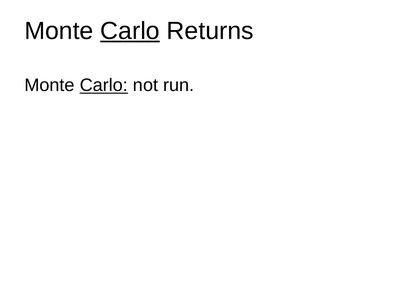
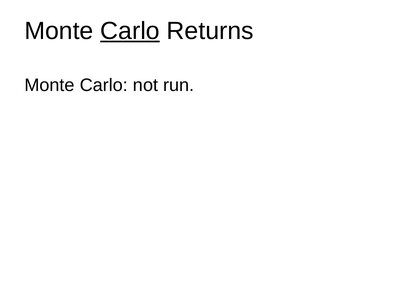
Carlo at (104, 85) underline: present -> none
